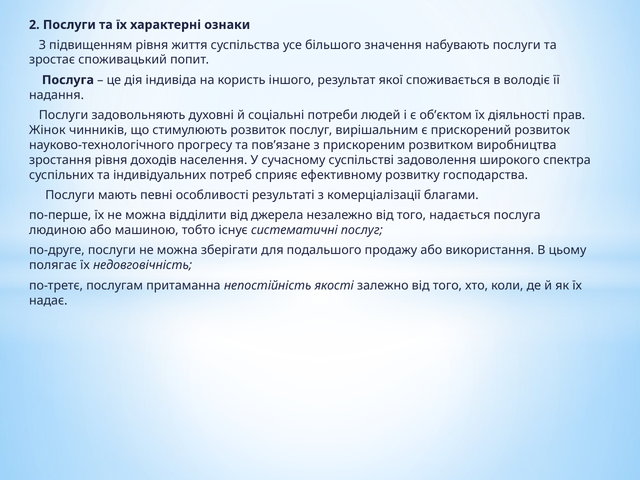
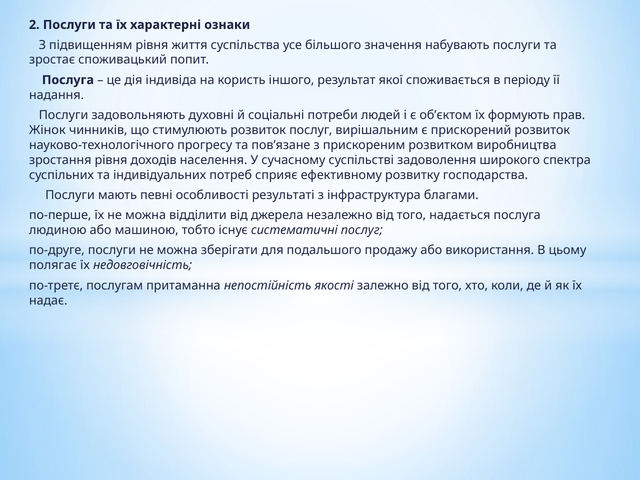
володіє: володіє -> періоду
діяльності: діяльності -> формують
комерціалізації: комерціалізації -> інфраструктура
